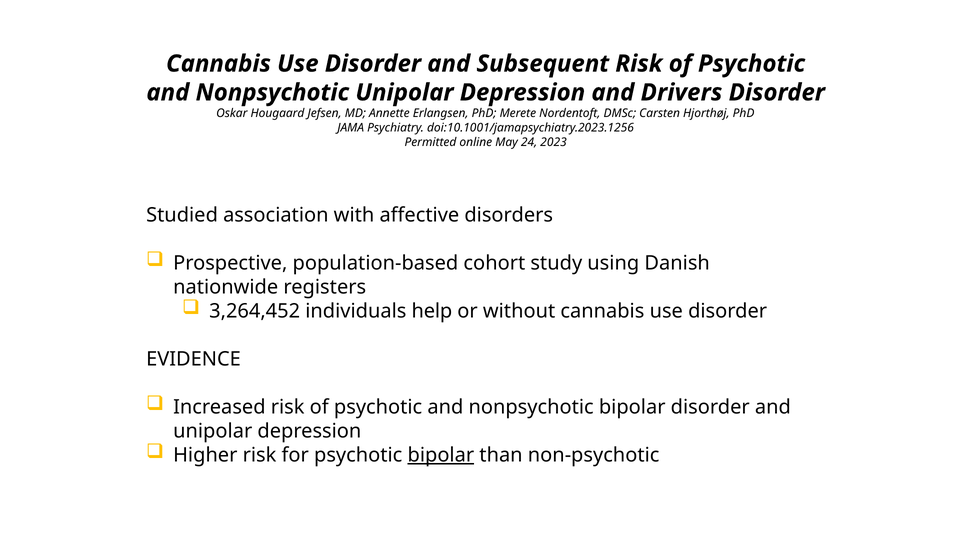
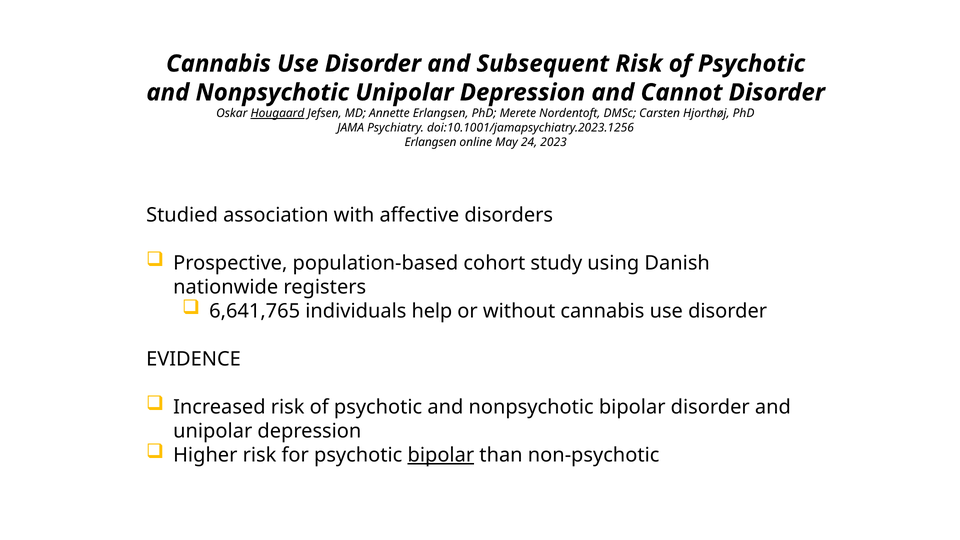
Drivers: Drivers -> Cannot
Hougaard underline: none -> present
Permitted at (430, 142): Permitted -> Erlangsen
3,264,452: 3,264,452 -> 6,641,765
